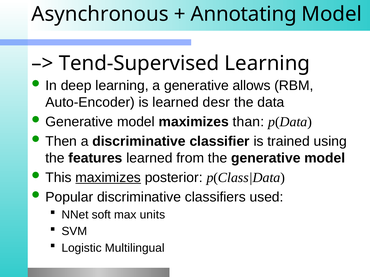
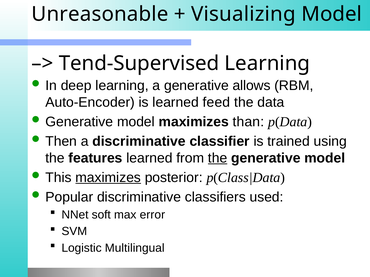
Asynchronous: Asynchronous -> Unreasonable
Annotating: Annotating -> Visualizing
desr: desr -> feed
the at (218, 158) underline: none -> present
units: units -> error
